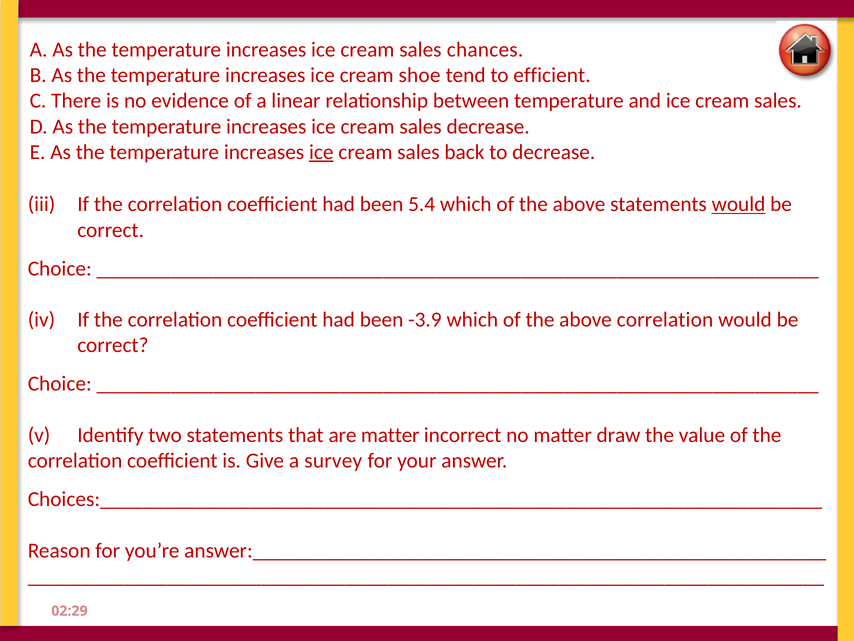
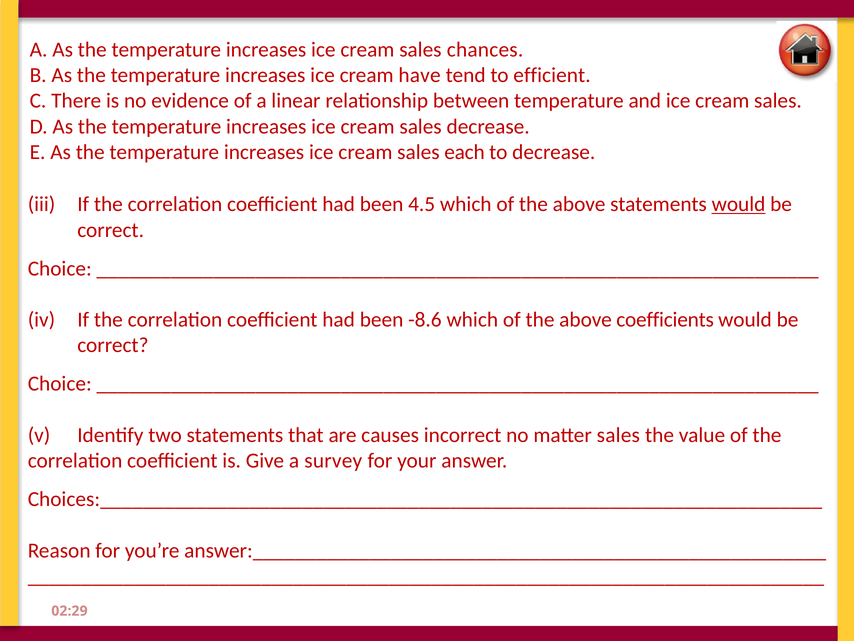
shoe: shoe -> have
ice at (321, 152) underline: present -> none
back: back -> each
5.4: 5.4 -> 4.5
-3.9: -3.9 -> -8.6
above correlation: correlation -> coefficients
are matter: matter -> causes
matter draw: draw -> sales
